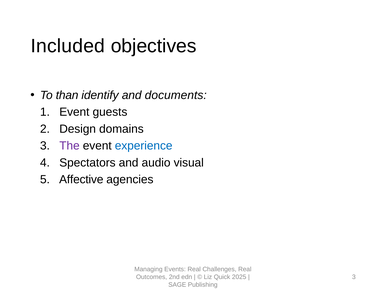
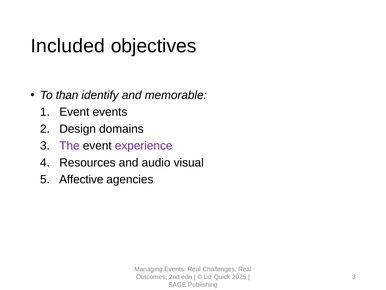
documents: documents -> memorable
Event guests: guests -> events
experience colour: blue -> purple
Spectators: Spectators -> Resources
